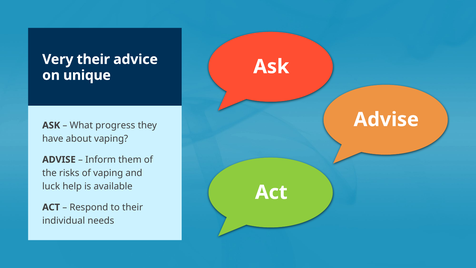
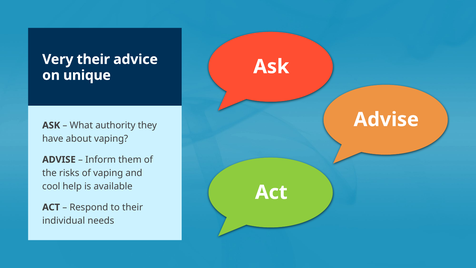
progress: progress -> authority
luck: luck -> cool
